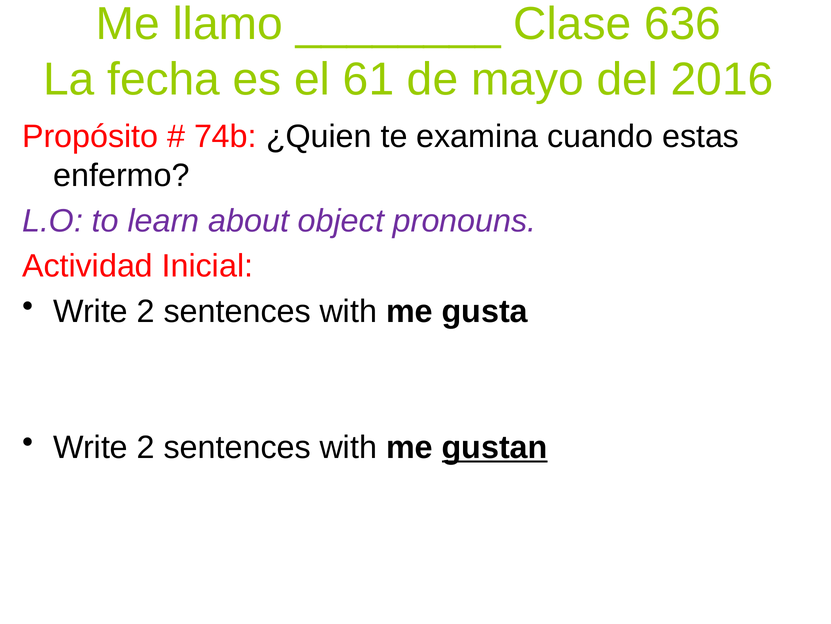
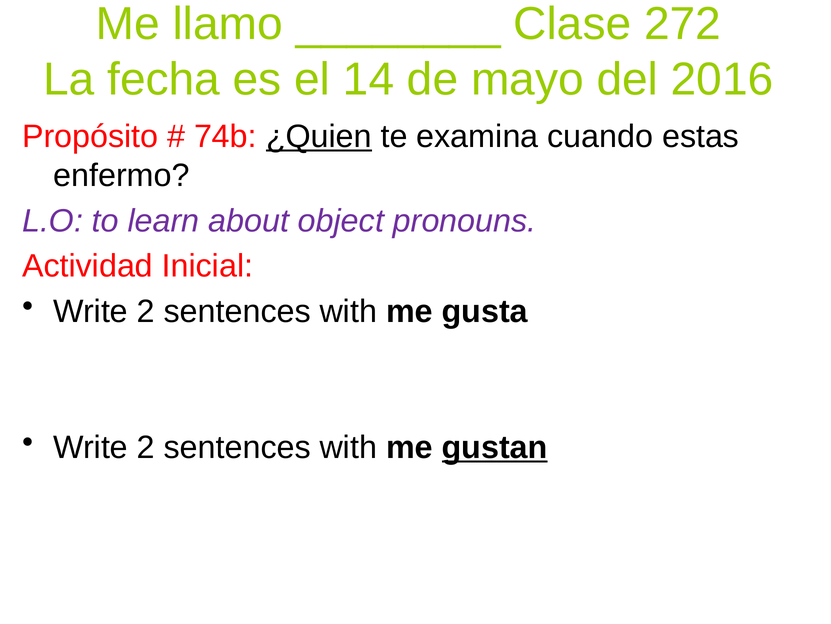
636: 636 -> 272
61: 61 -> 14
¿Quien underline: none -> present
